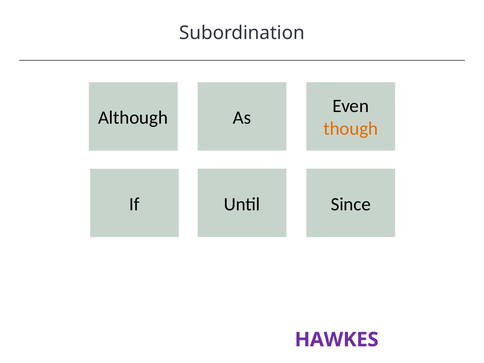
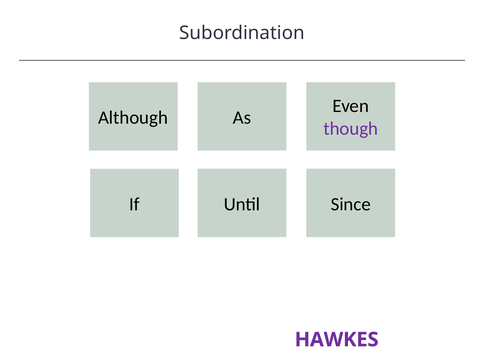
though colour: orange -> purple
